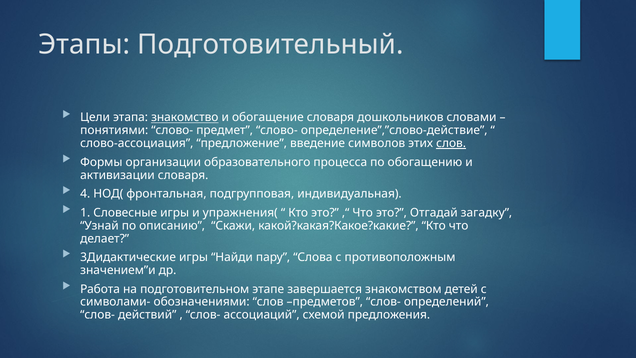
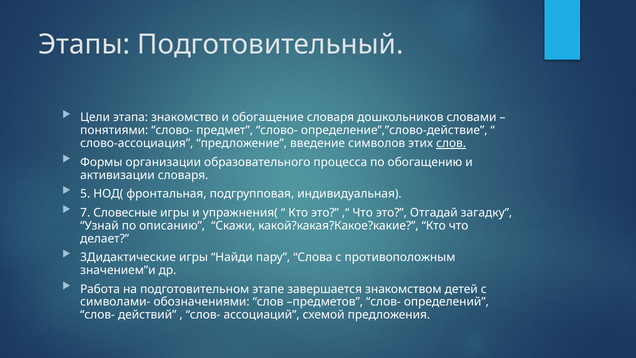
знакомство underline: present -> none
4: 4 -> 5
1: 1 -> 7
